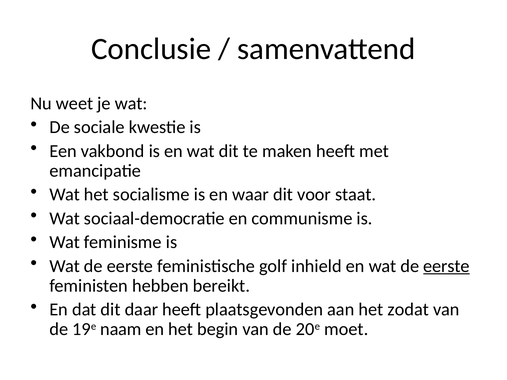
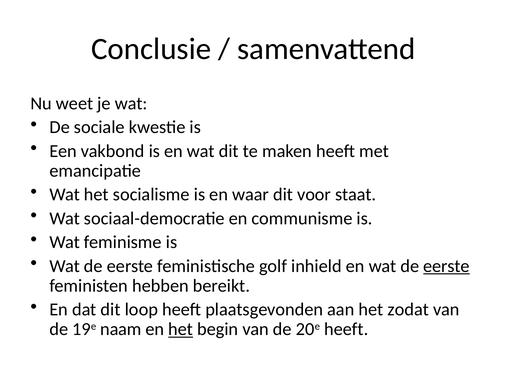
daar: daar -> loop
het at (181, 329) underline: none -> present
20e moet: moet -> heeft
